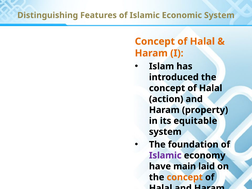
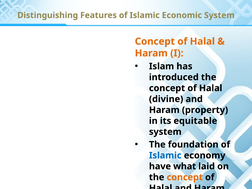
action: action -> divine
Islamic at (165, 155) colour: purple -> blue
main: main -> what
